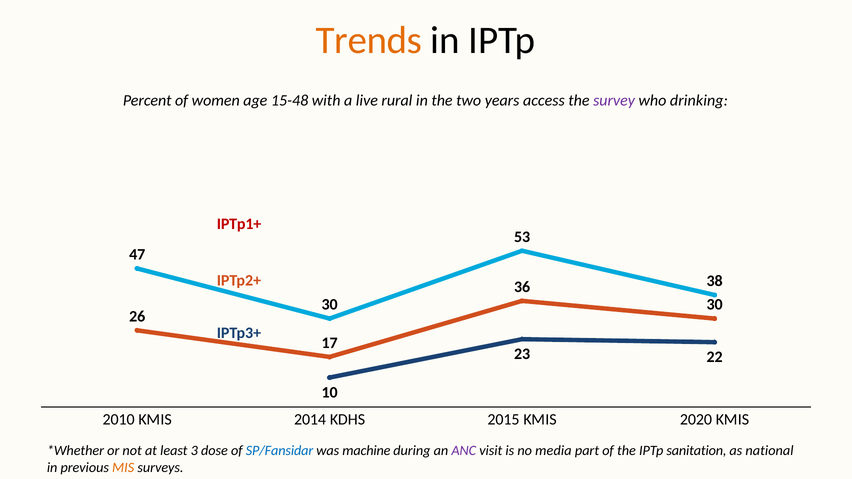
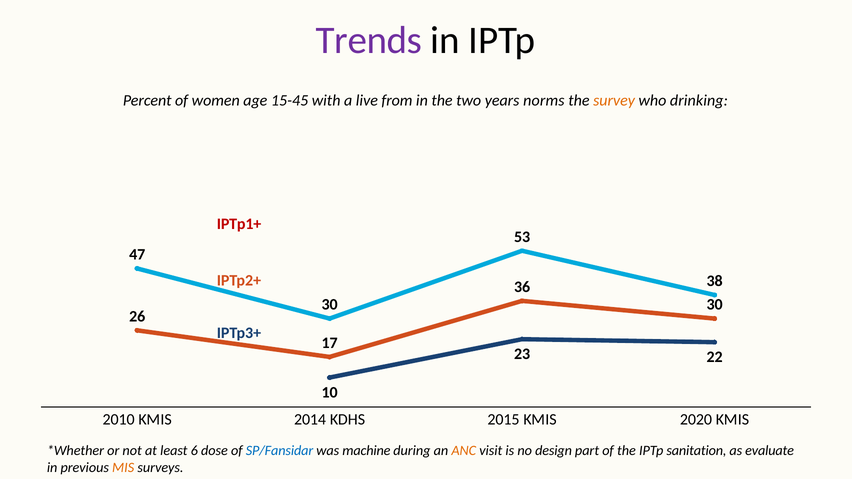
Trends colour: orange -> purple
15-48: 15-48 -> 15-45
rural: rural -> from
access: access -> norms
survey colour: purple -> orange
3: 3 -> 6
ANC colour: purple -> orange
media: media -> design
national: national -> evaluate
